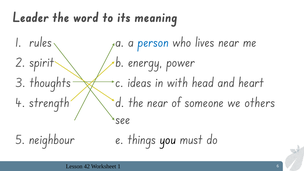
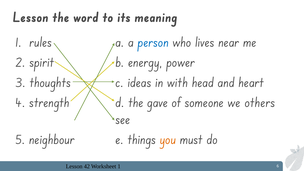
Leader at (31, 18): Leader -> Lesson
the near: near -> gave
you colour: black -> orange
